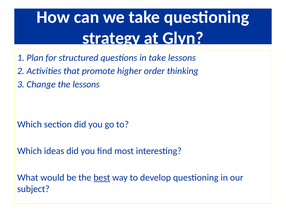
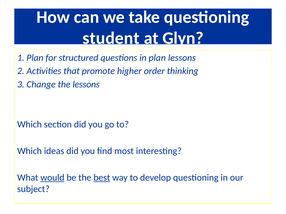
strategy: strategy -> student
in take: take -> plan
would underline: none -> present
